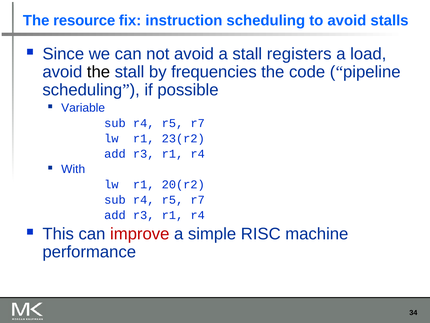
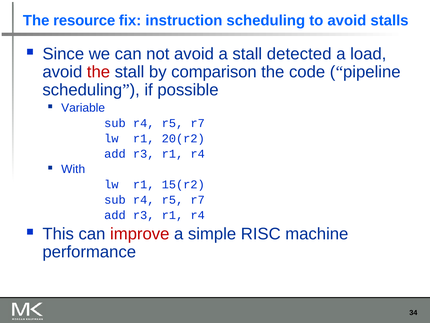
registers: registers -> detected
the at (99, 72) colour: black -> red
frequencies: frequencies -> comparison
23(r2: 23(r2 -> 20(r2
20(r2: 20(r2 -> 15(r2
